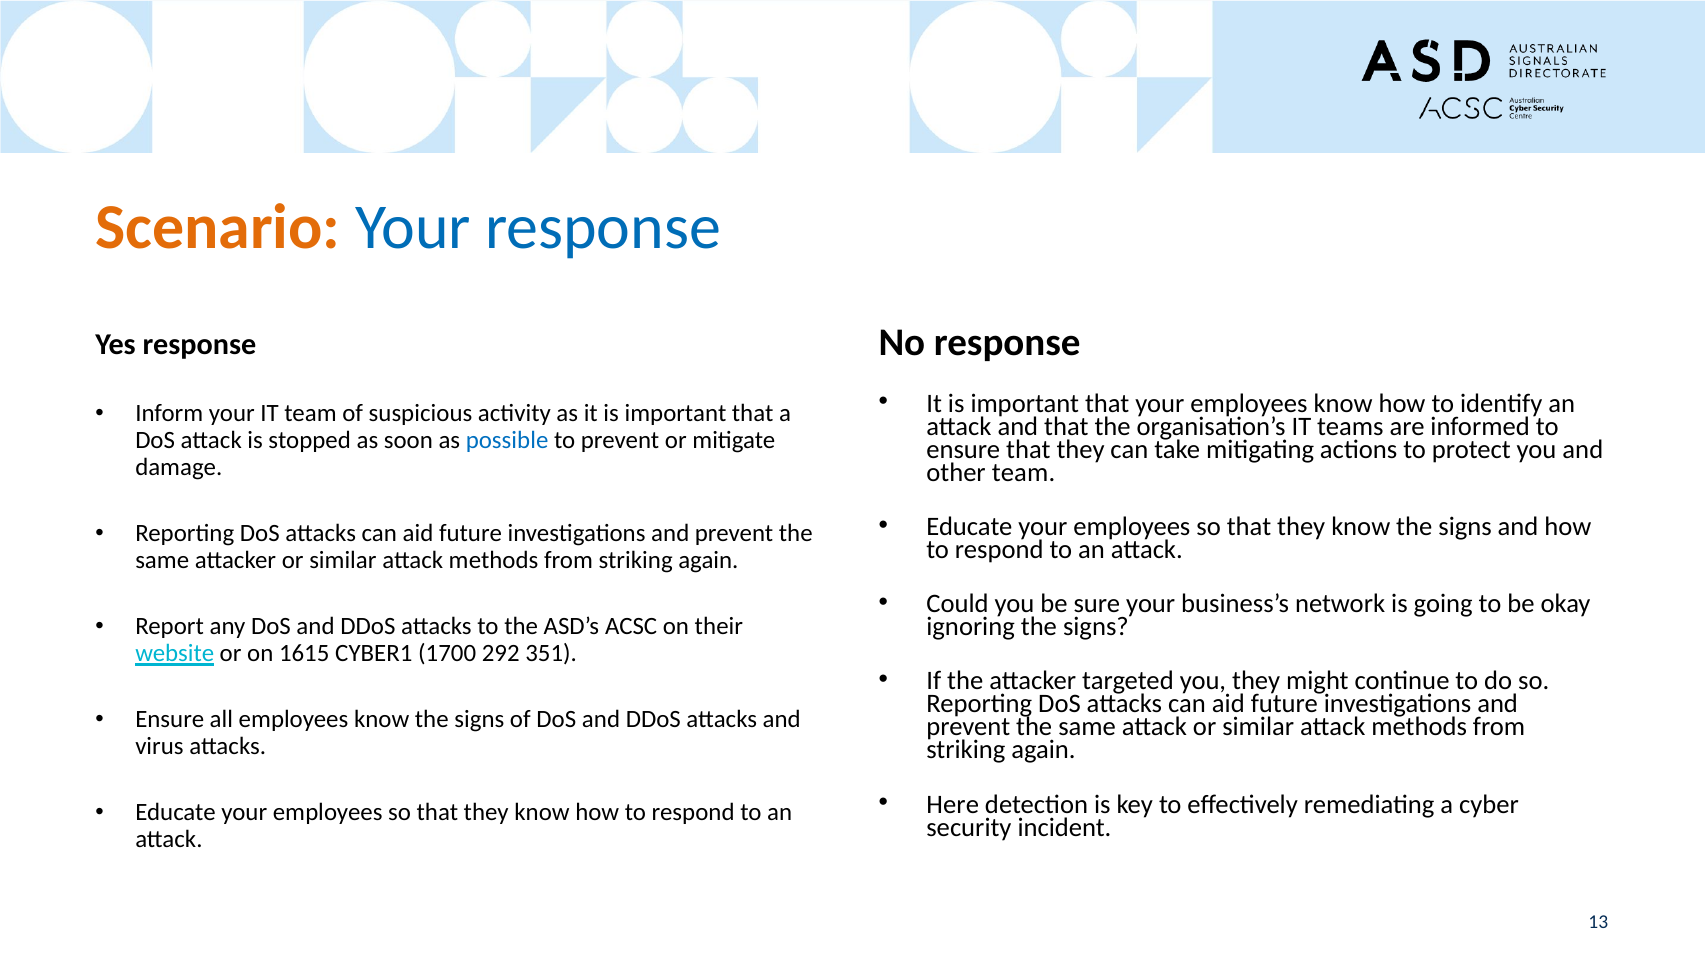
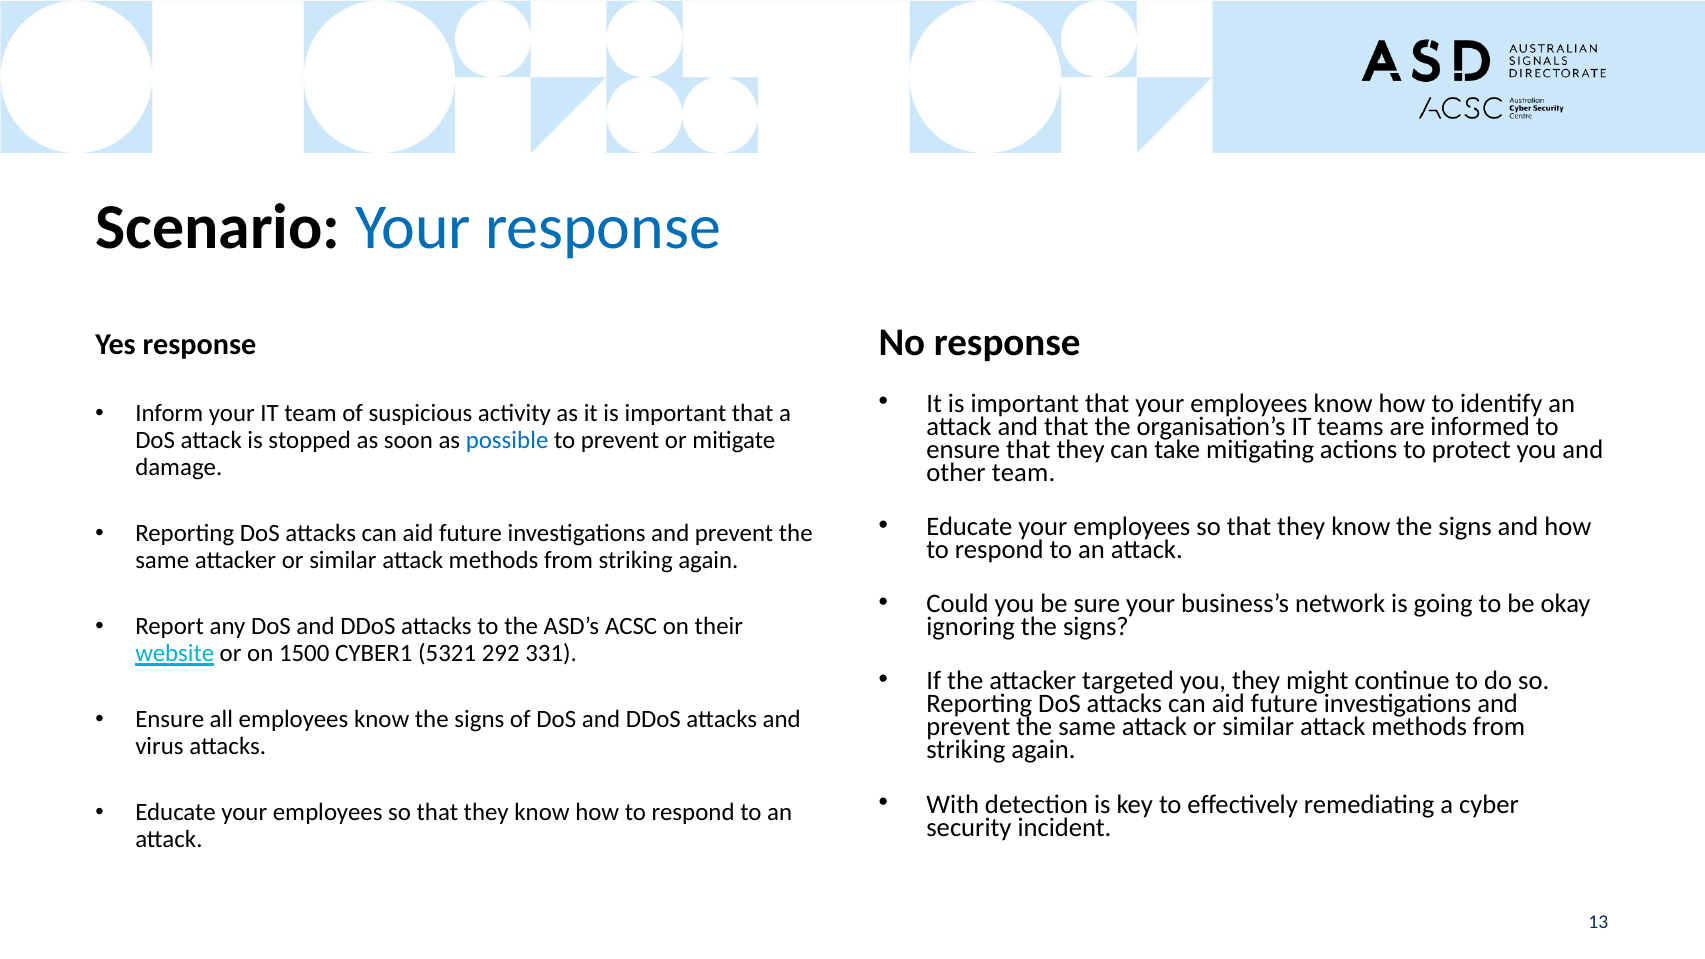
Scenario colour: orange -> black
1615: 1615 -> 1500
1700: 1700 -> 5321
351: 351 -> 331
Here: Here -> With
